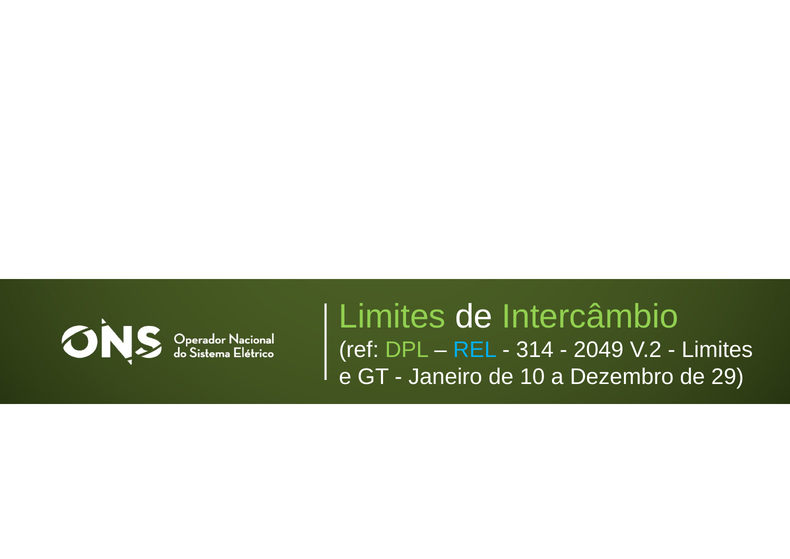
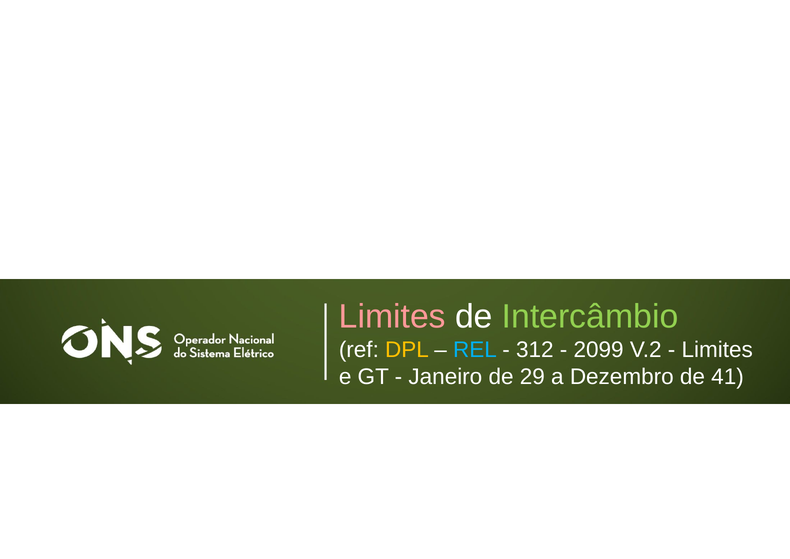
Limites at (392, 316) colour: light green -> pink
DPL colour: light green -> yellow
314: 314 -> 312
2049: 2049 -> 2099
10: 10 -> 29
29: 29 -> 41
